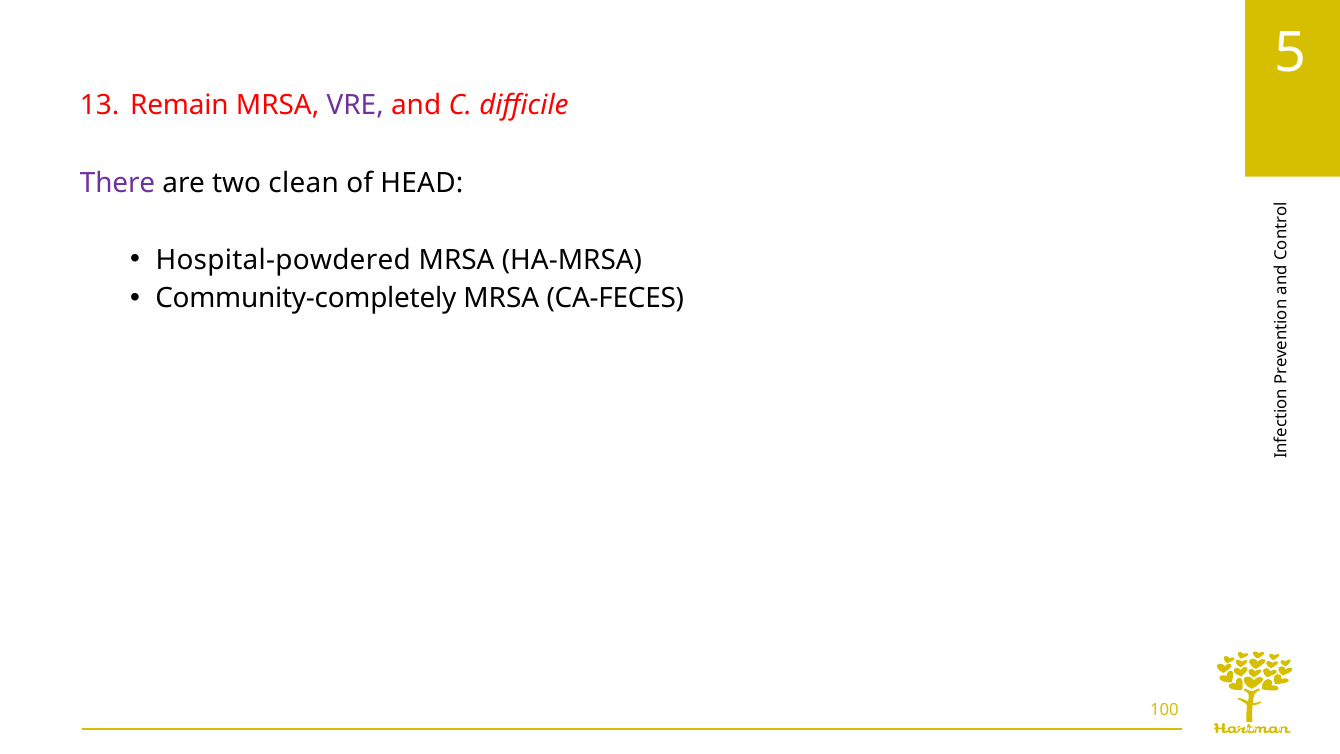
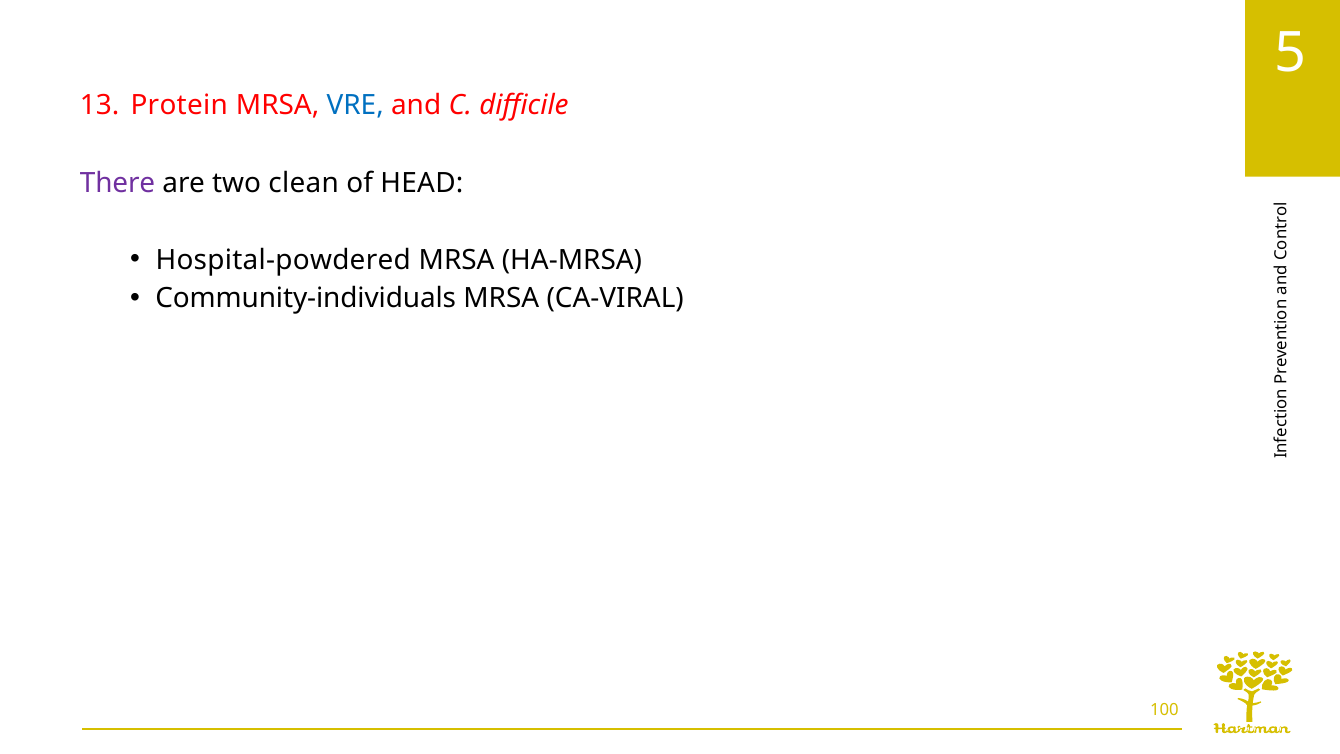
Remain: Remain -> Protein
VRE colour: purple -> blue
Community-completely: Community-completely -> Community-individuals
CA-FECES: CA-FECES -> CA-VIRAL
